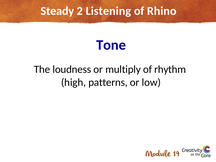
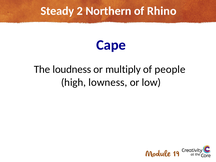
Listening: Listening -> Northern
Tone: Tone -> Cape
rhythm: rhythm -> people
patterns: patterns -> lowness
